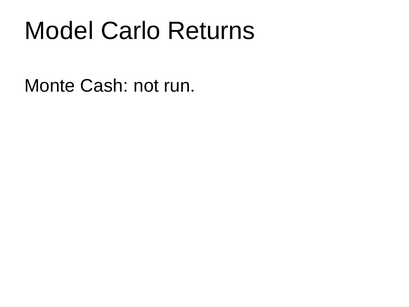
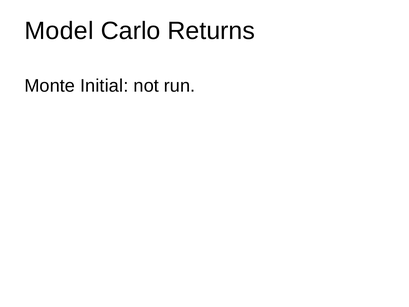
Cash: Cash -> Initial
